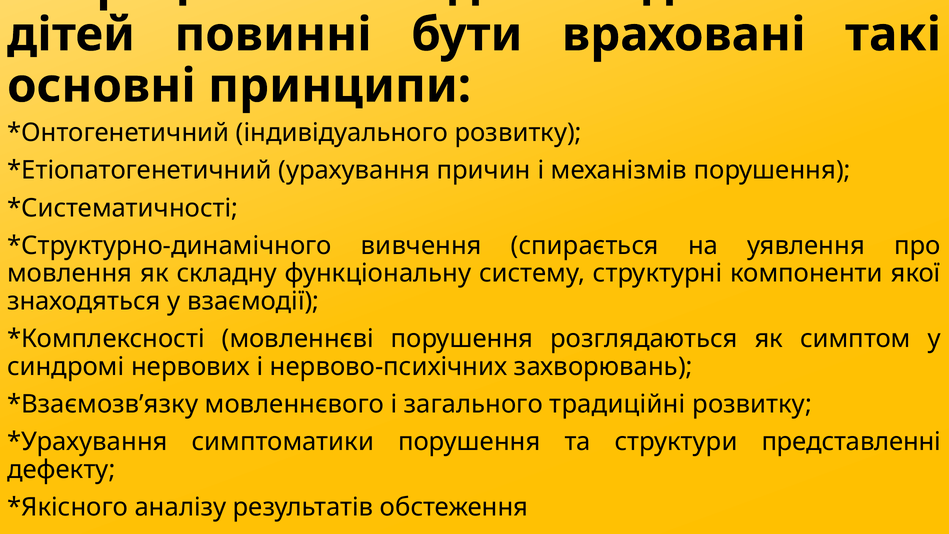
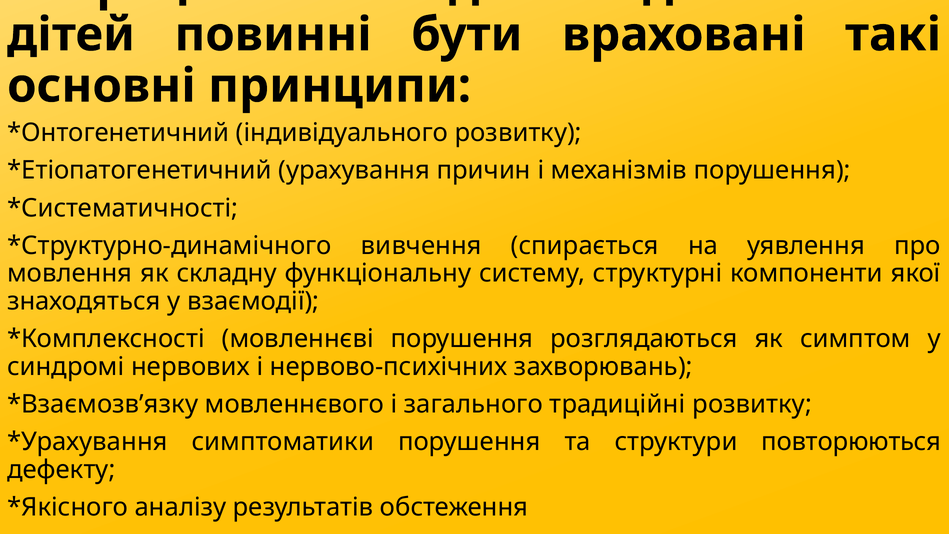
представленні: представленні -> повторюються
